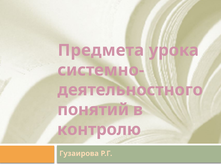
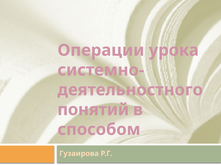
Предмета: Предмета -> Операции
контролю: контролю -> способом
